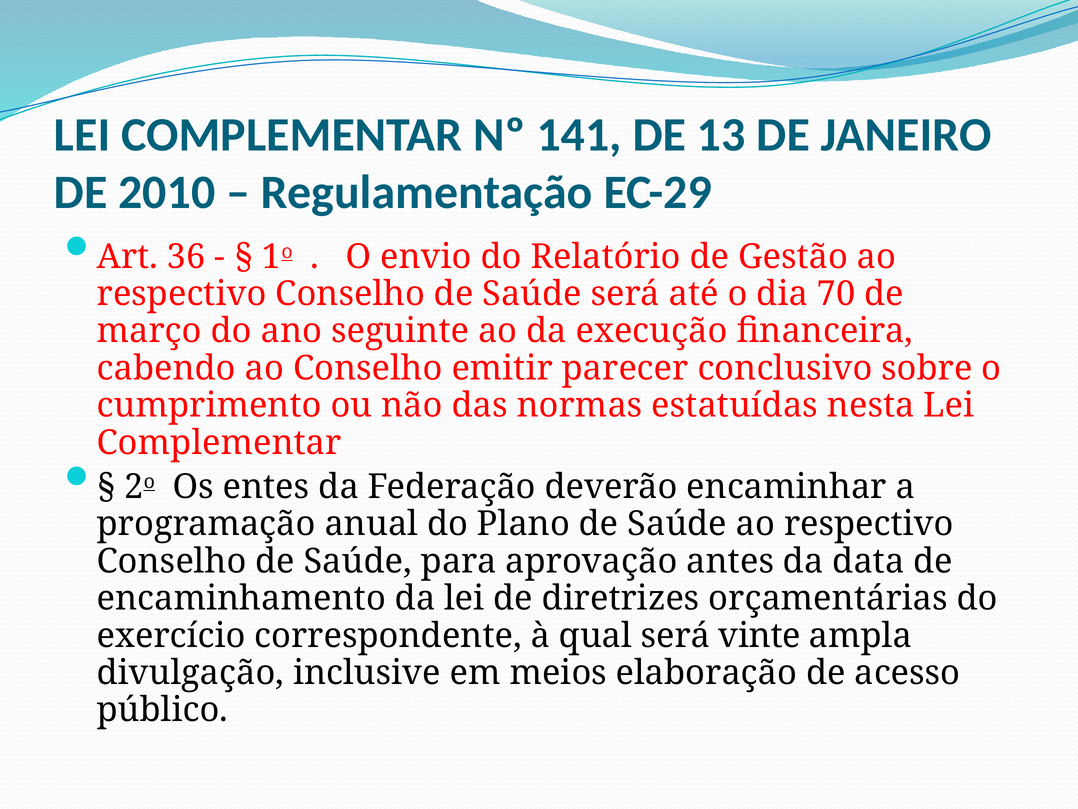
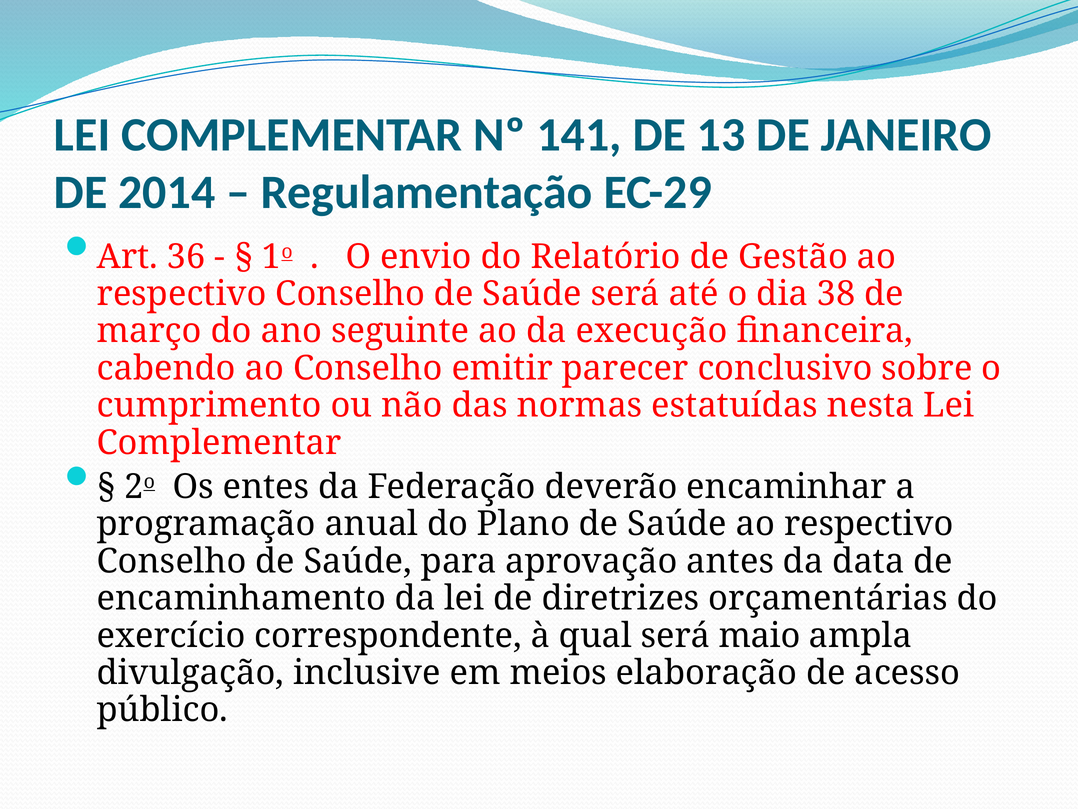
2010: 2010 -> 2014
70: 70 -> 38
vinte: vinte -> maio
